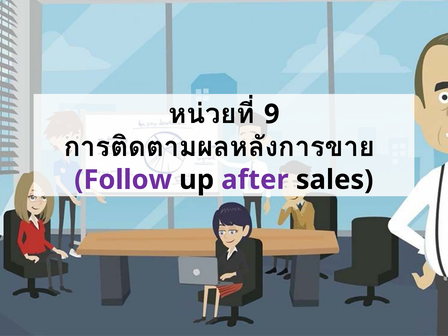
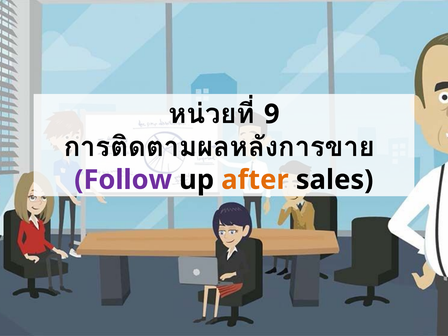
after colour: purple -> orange
